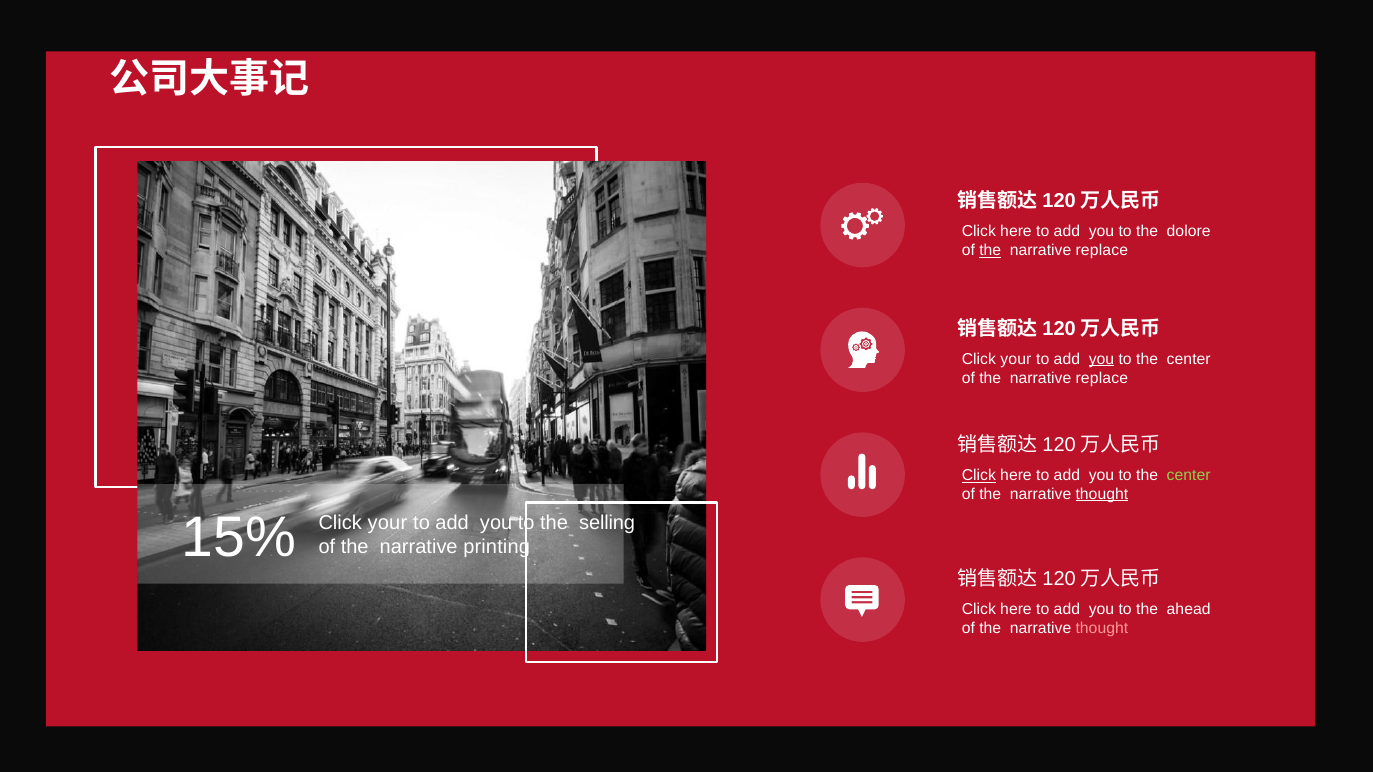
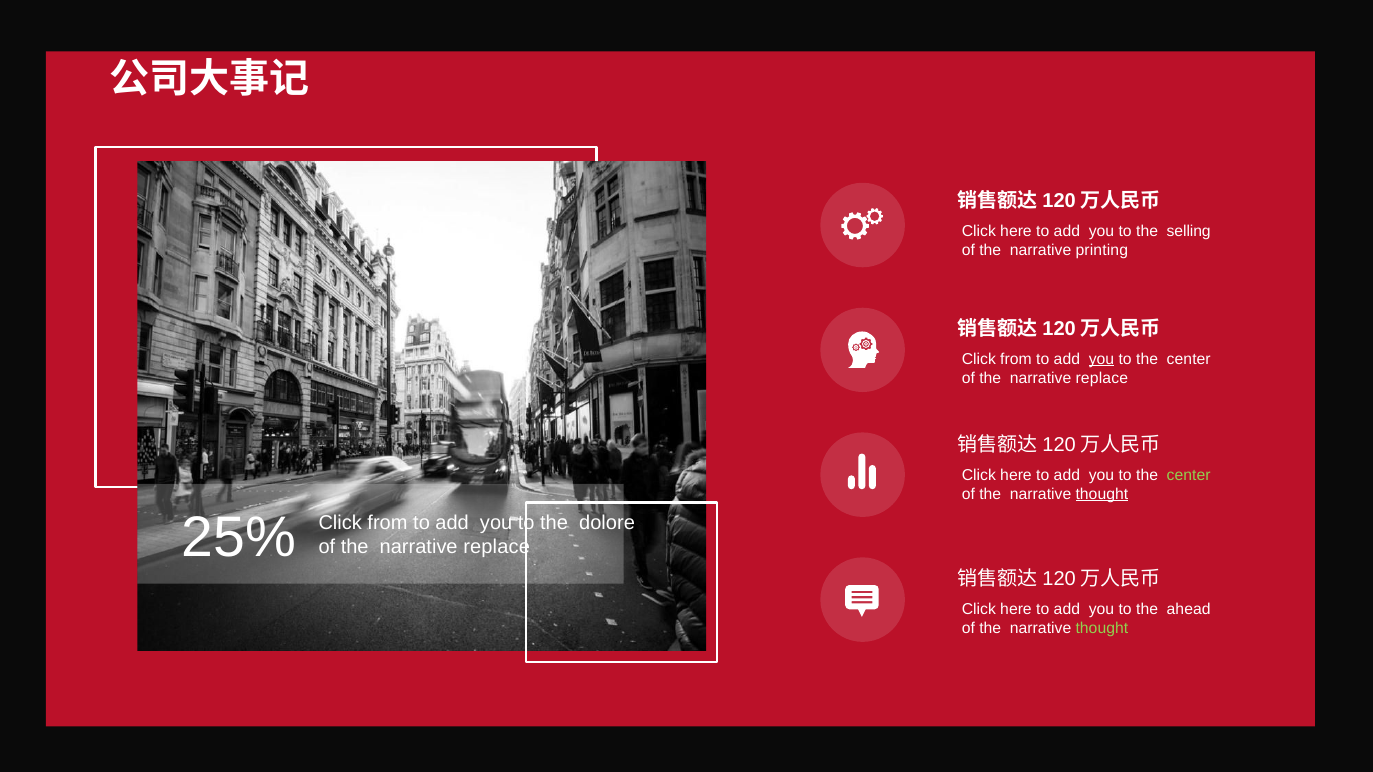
dolore: dolore -> selling
the at (990, 251) underline: present -> none
replace at (1102, 251): replace -> printing
your at (1016, 359): your -> from
Click at (979, 475) underline: present -> none
15%: 15% -> 25%
your at (387, 523): your -> from
selling: selling -> dolore
printing at (497, 547): printing -> replace
thought at (1102, 628) colour: pink -> light green
